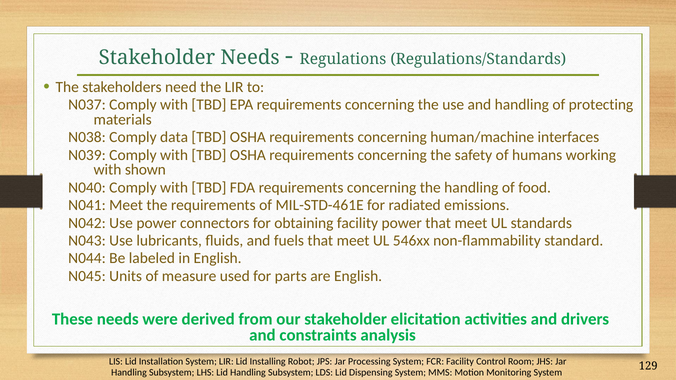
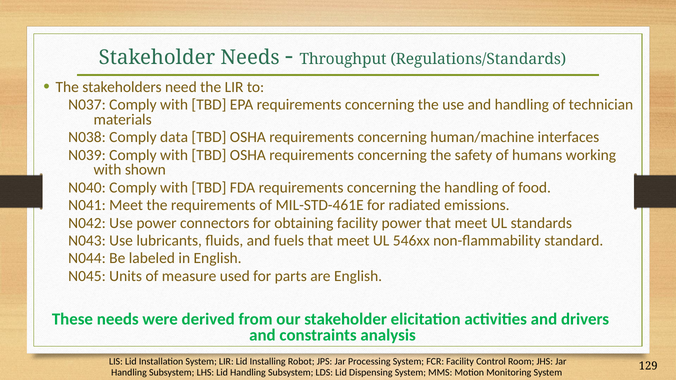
Regulations: Regulations -> Throughput
protecting: protecting -> technician
